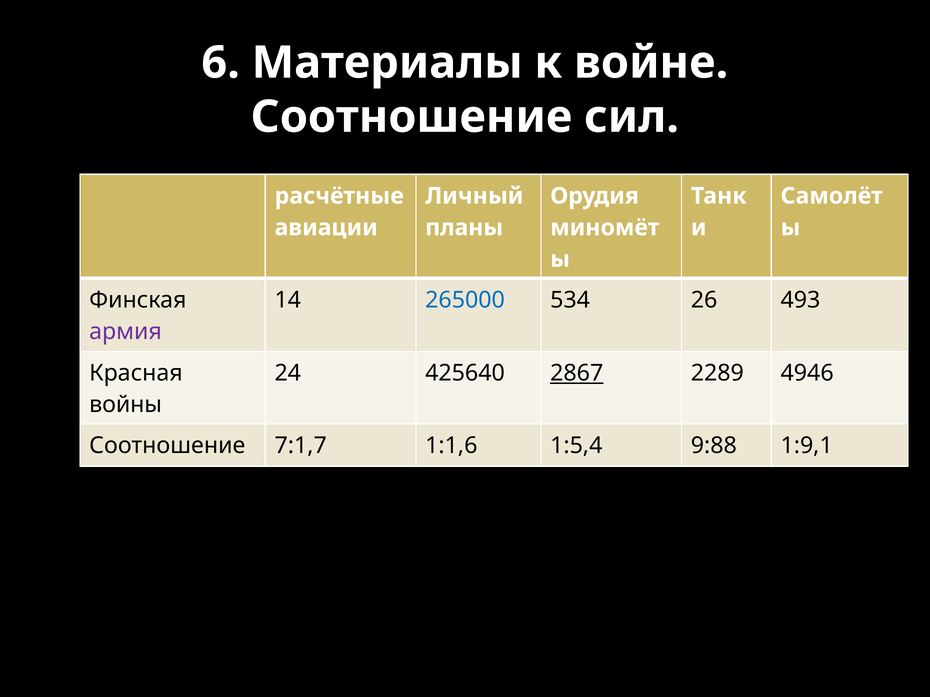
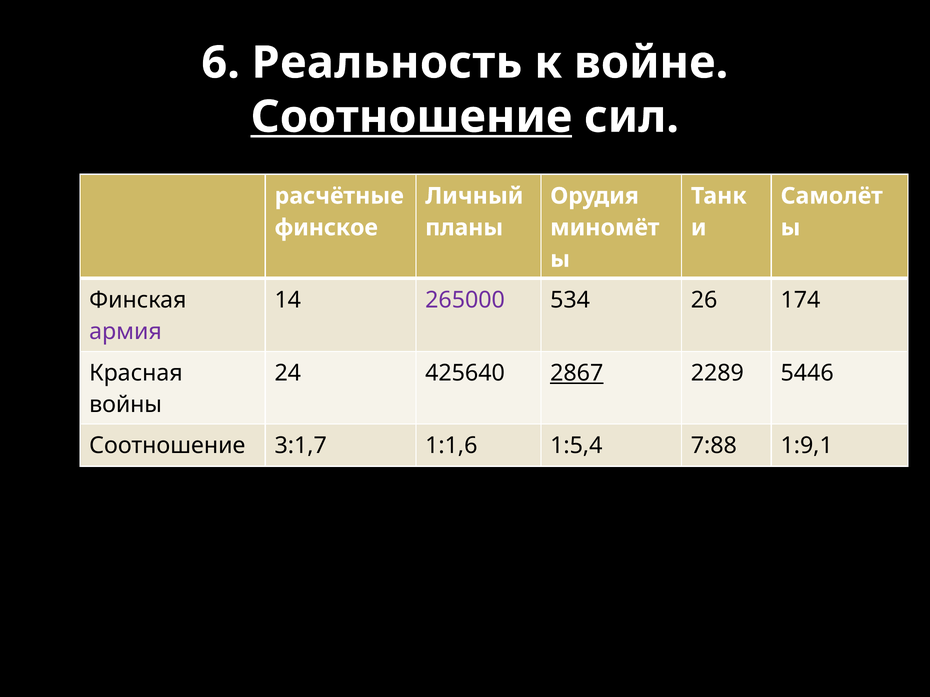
Материалы: Материалы -> Реальность
Соотношение at (411, 117) underline: none -> present
авиации: авиации -> финское
265000 colour: blue -> purple
493: 493 -> 174
4946: 4946 -> 5446
7:1,7: 7:1,7 -> 3:1,7
9:88: 9:88 -> 7:88
